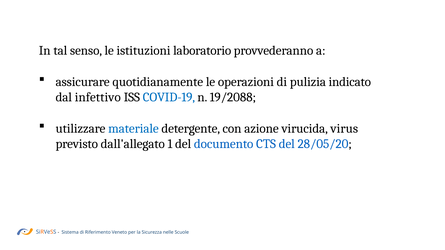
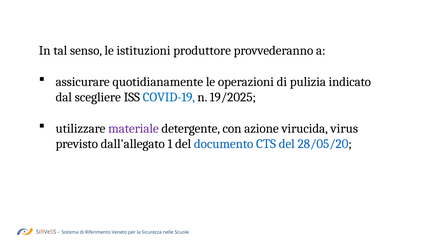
laboratorio: laboratorio -> produttore
infettivo: infettivo -> scegliere
19/2088: 19/2088 -> 19/2025
materiale colour: blue -> purple
